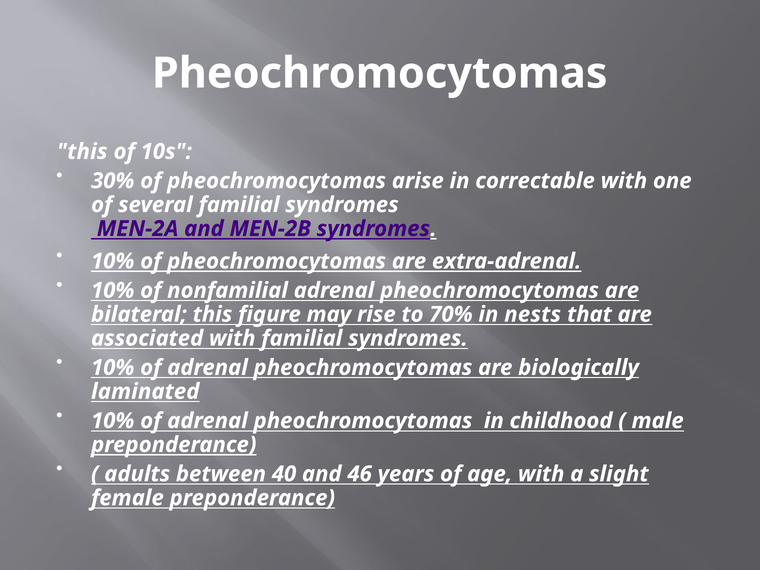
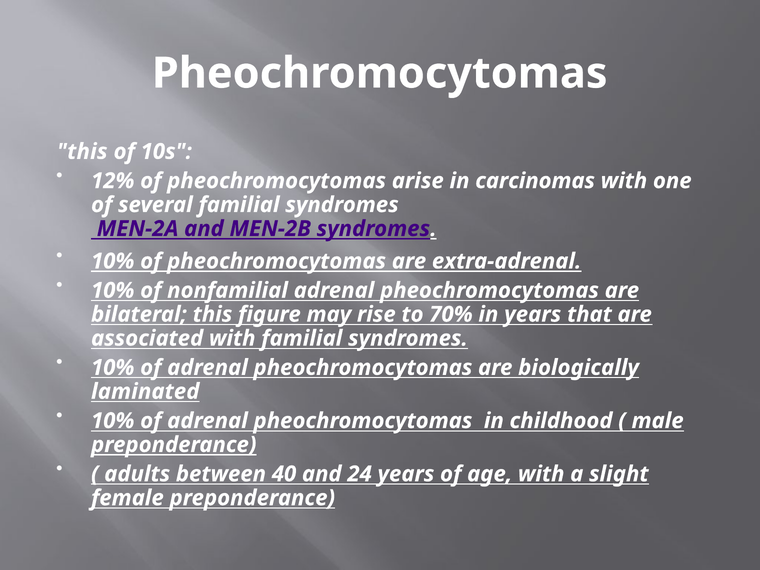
30%: 30% -> 12%
correctable: correctable -> carcinomas
in nests: nests -> years
46: 46 -> 24
